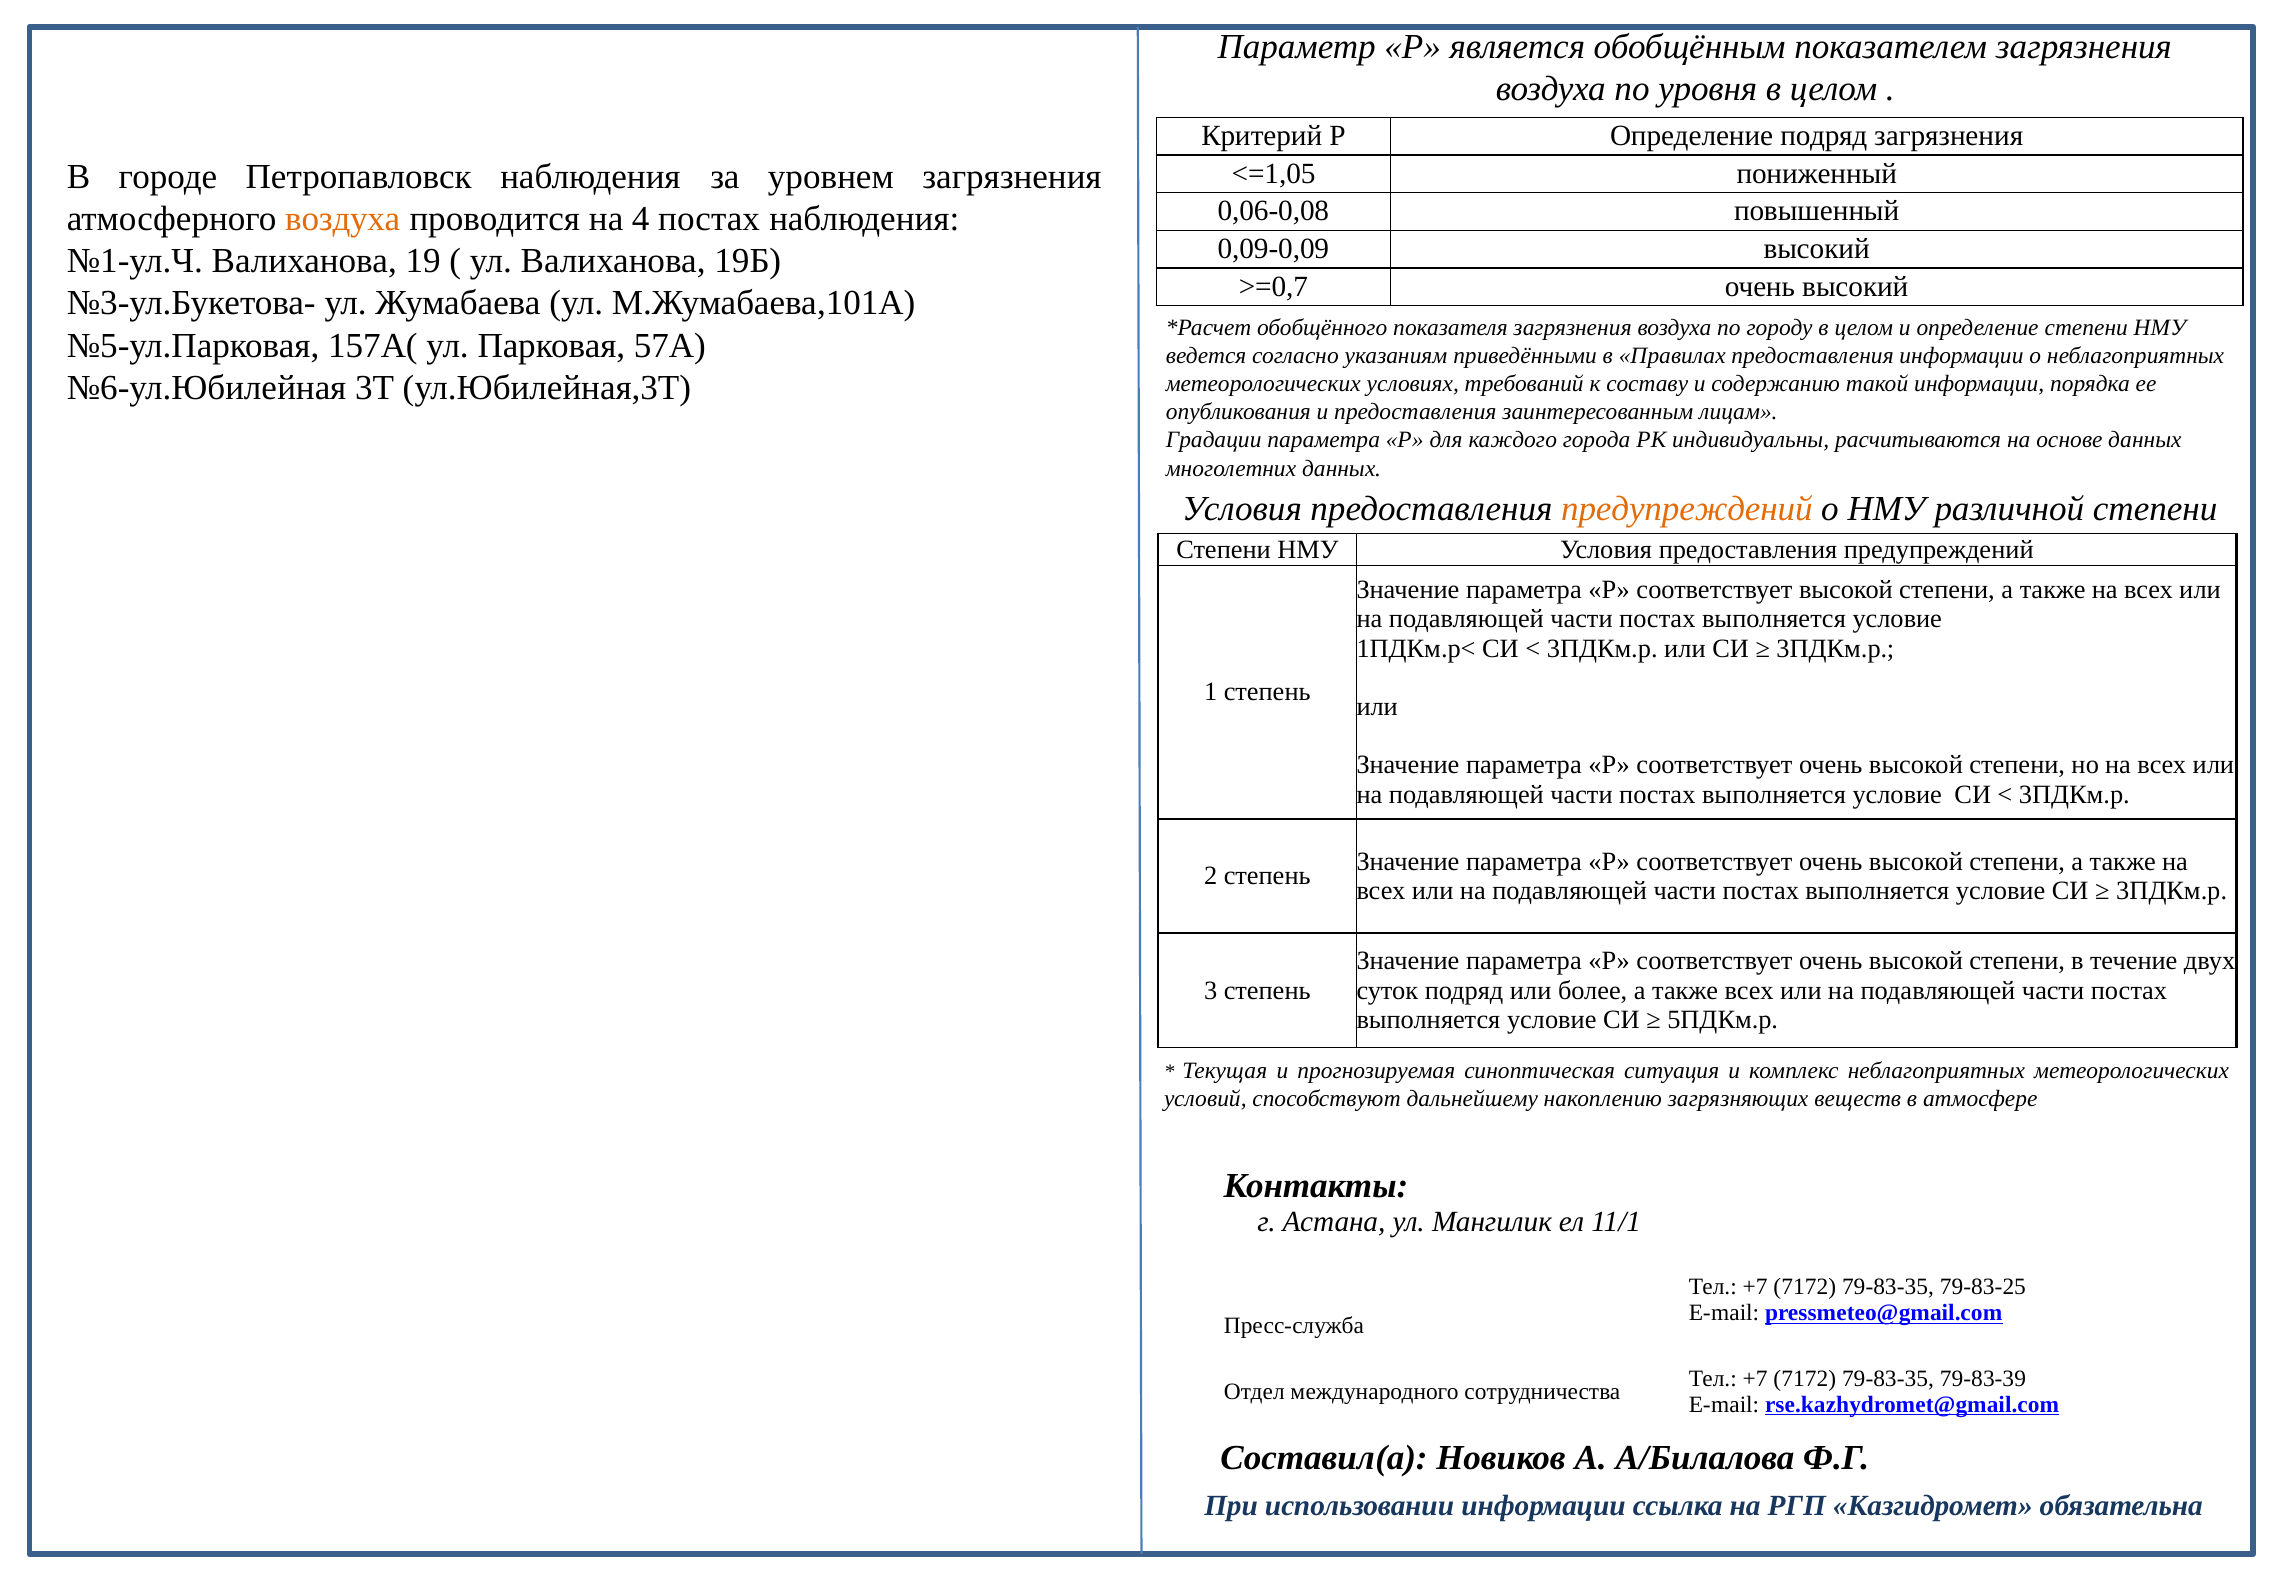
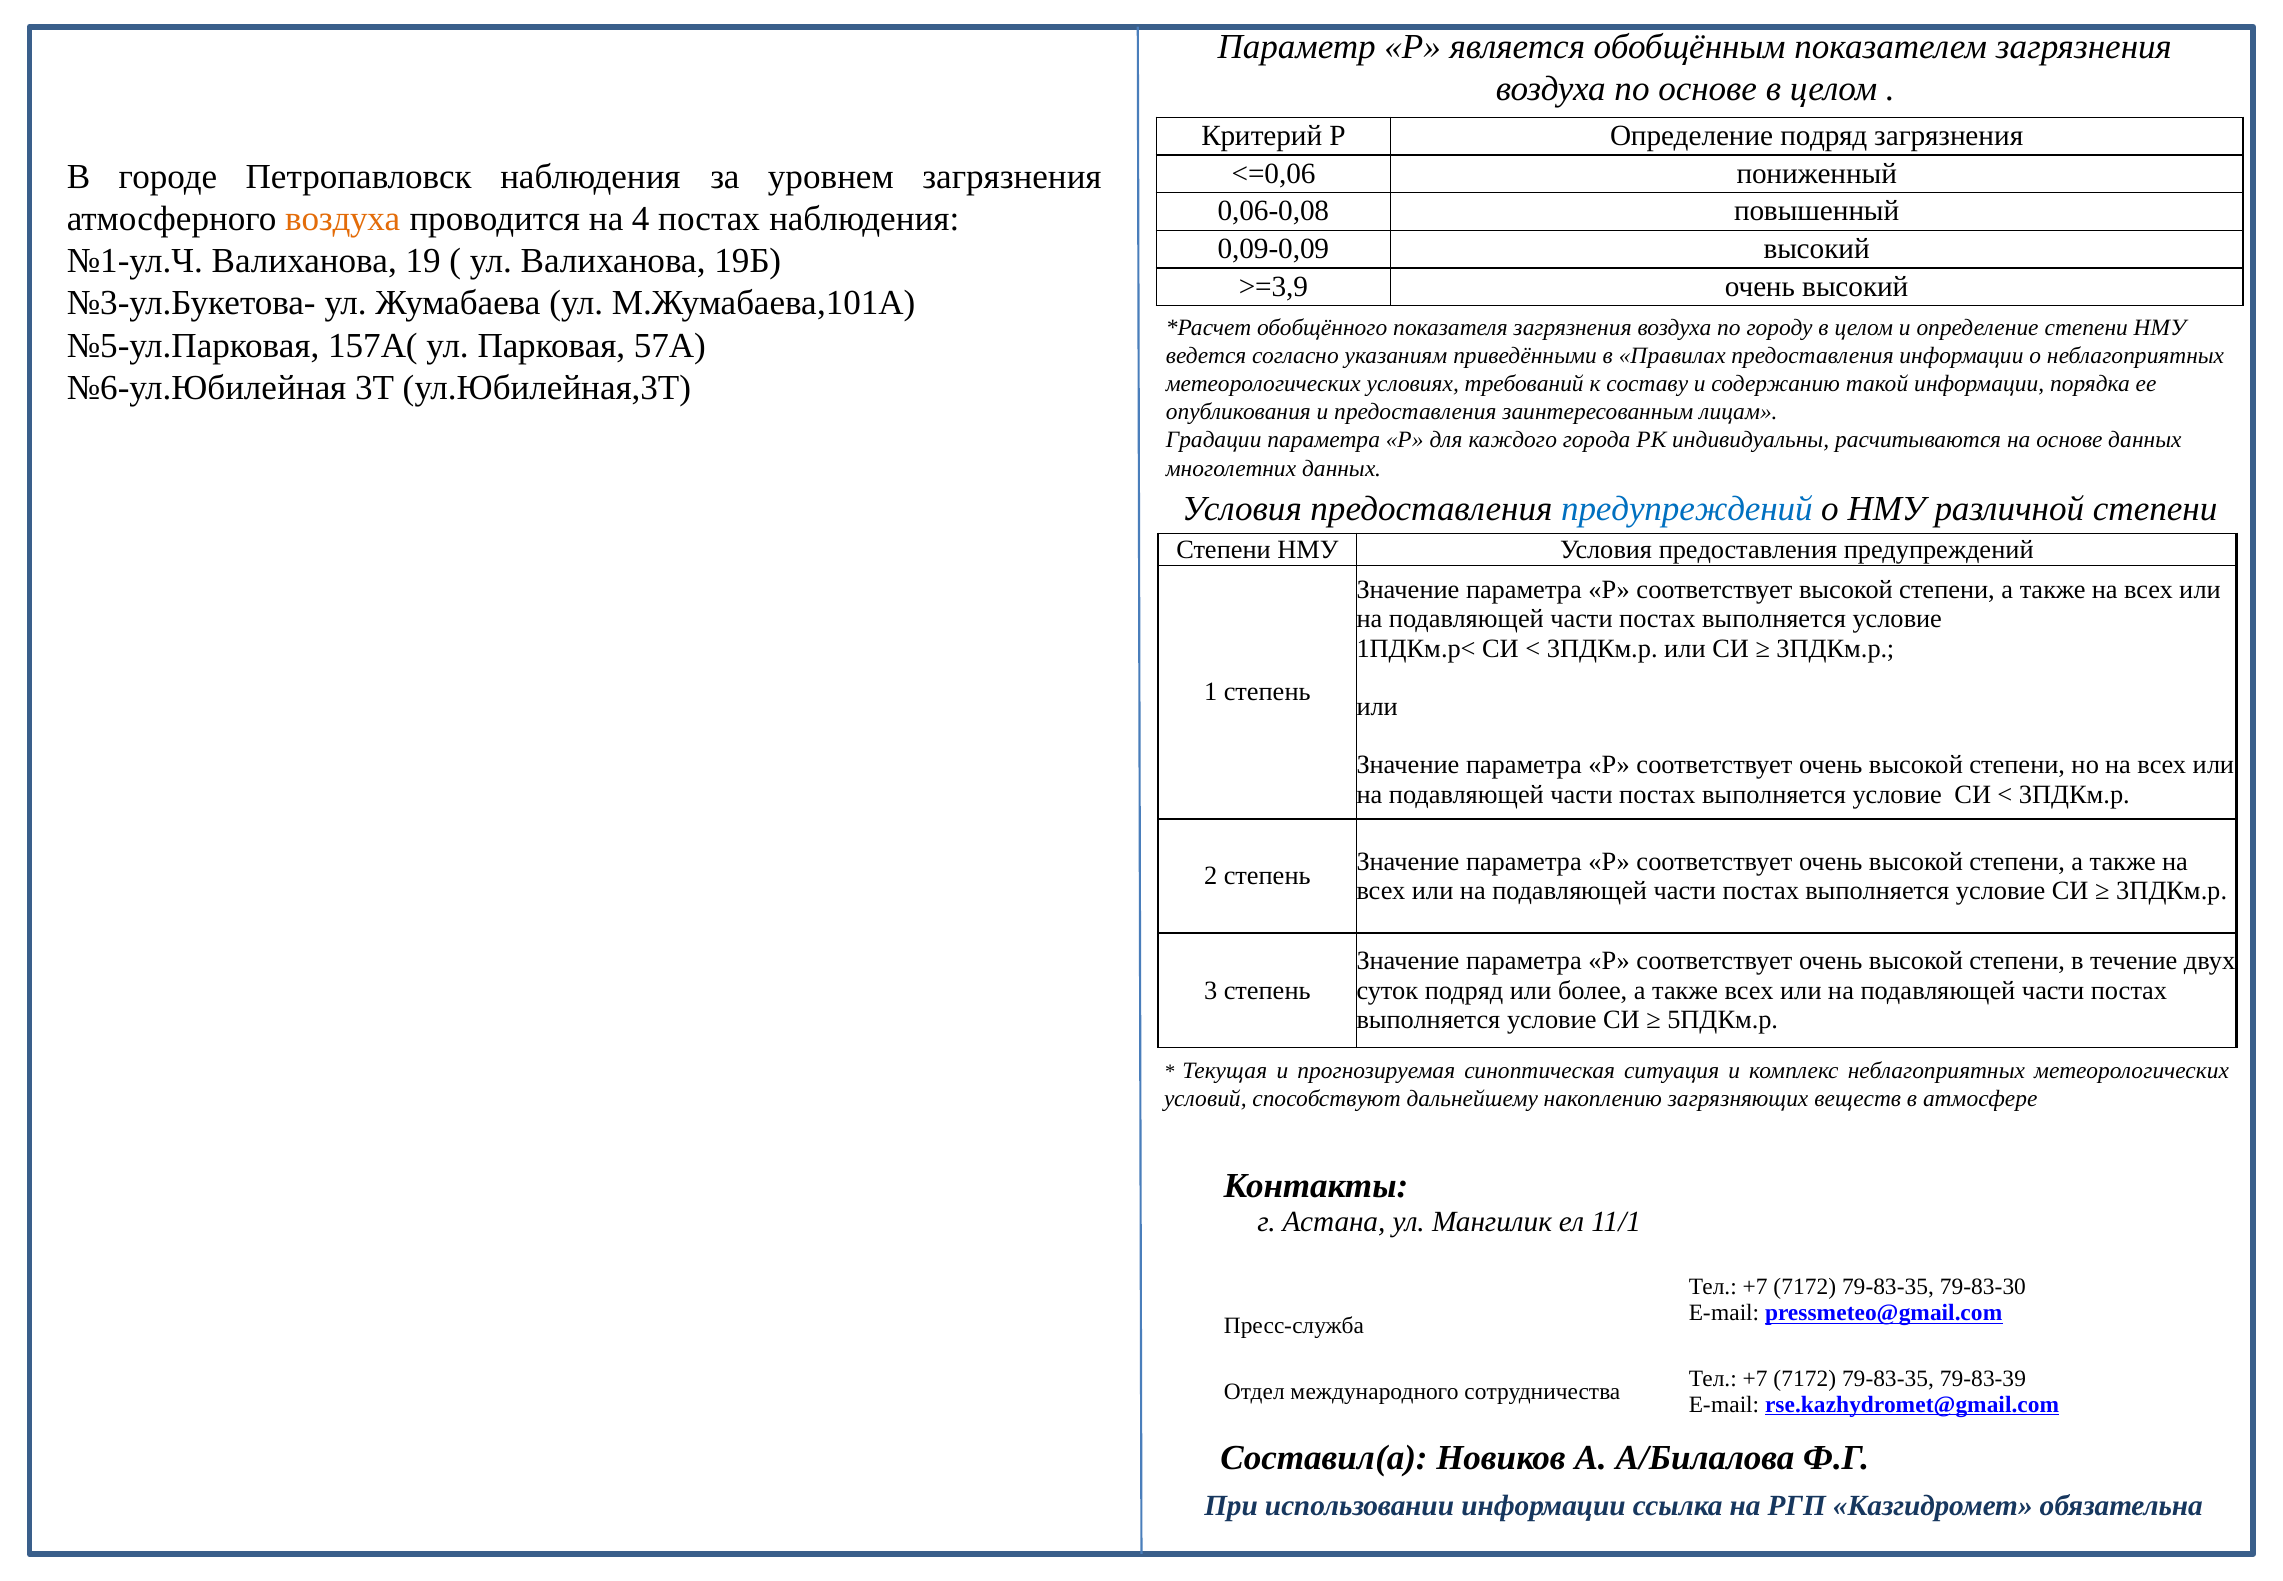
по уровня: уровня -> основе
<=1,05: <=1,05 -> <=0,06
>=0,7: >=0,7 -> >=3,9
предупреждений at (1687, 509) colour: orange -> blue
79-83-25: 79-83-25 -> 79-83-30
